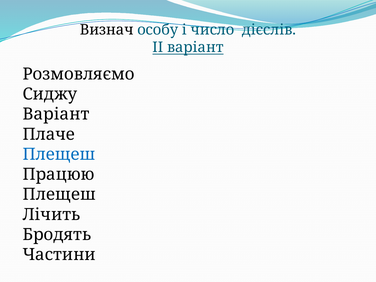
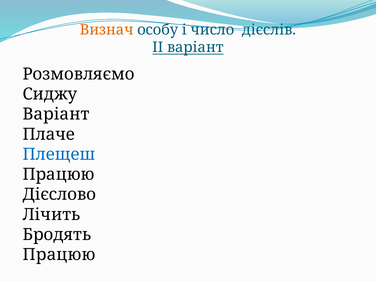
Визнач colour: black -> orange
Плещеш at (59, 194): Плещеш -> Дієслово
Частини at (59, 255): Частини -> Працюю
